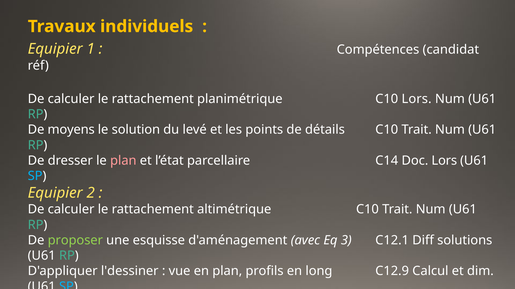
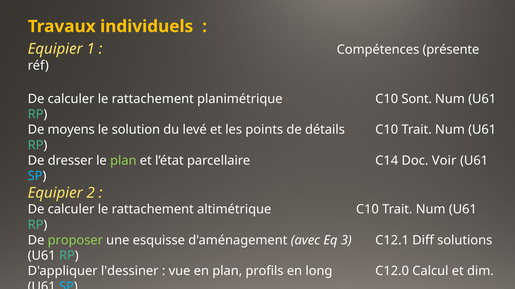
candidat: candidat -> présente
C10 Lors: Lors -> Sont
plan at (123, 161) colour: pink -> light green
Doc Lors: Lors -> Voir
C12.9: C12.9 -> C12.0
